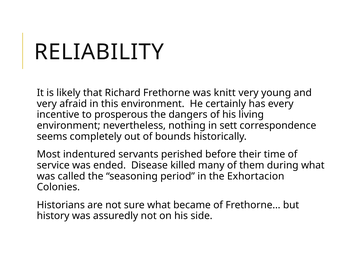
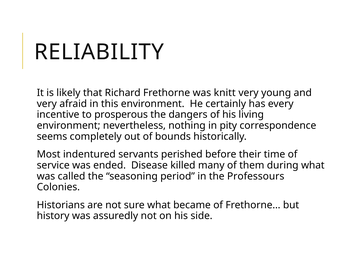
sett: sett -> pity
Exhortacion: Exhortacion -> Professours
